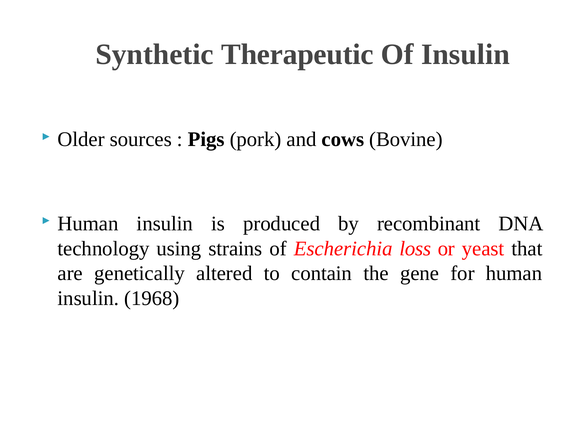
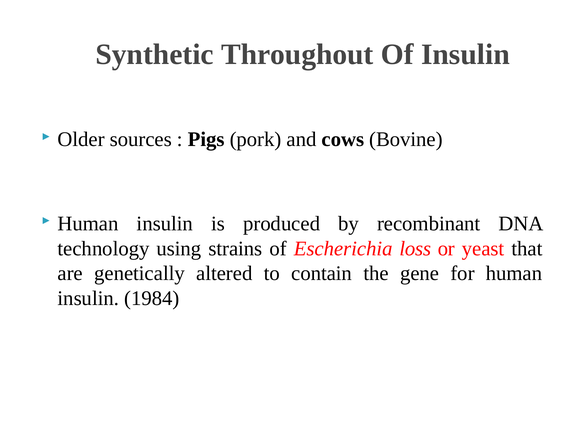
Therapeutic: Therapeutic -> Throughout
1968: 1968 -> 1984
